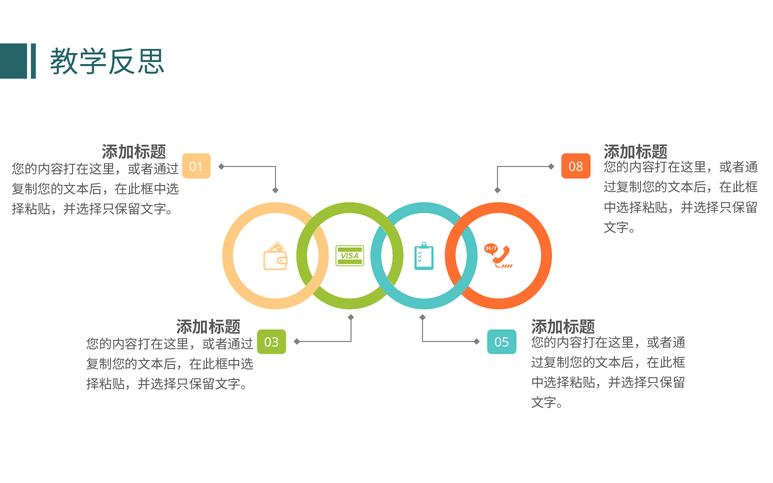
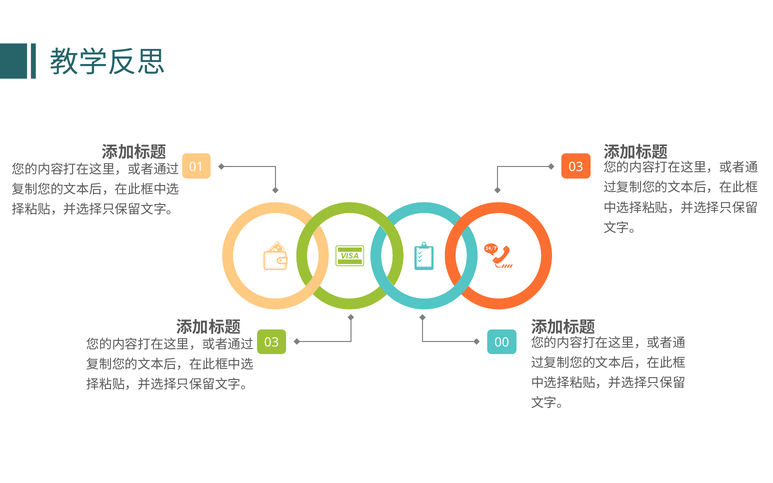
01 08: 08 -> 03
05: 05 -> 00
